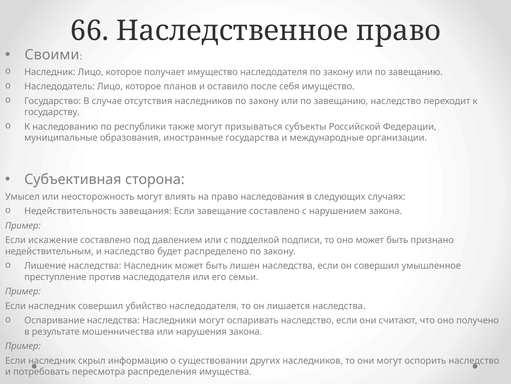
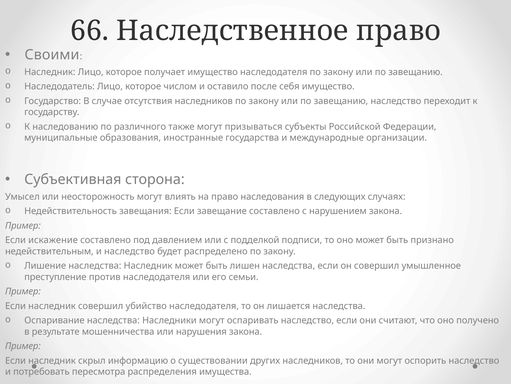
планов: планов -> числом
республики: республики -> различного
